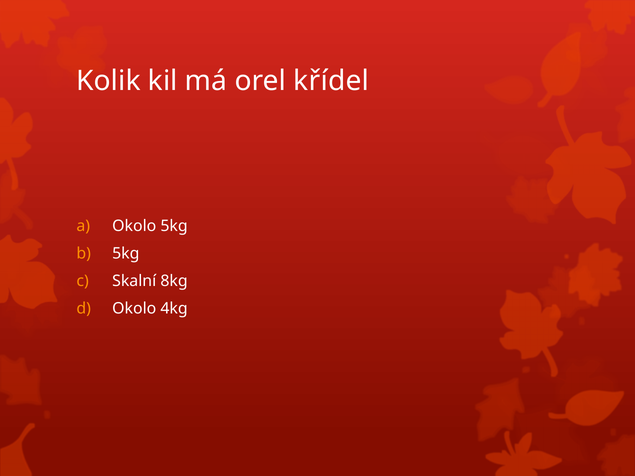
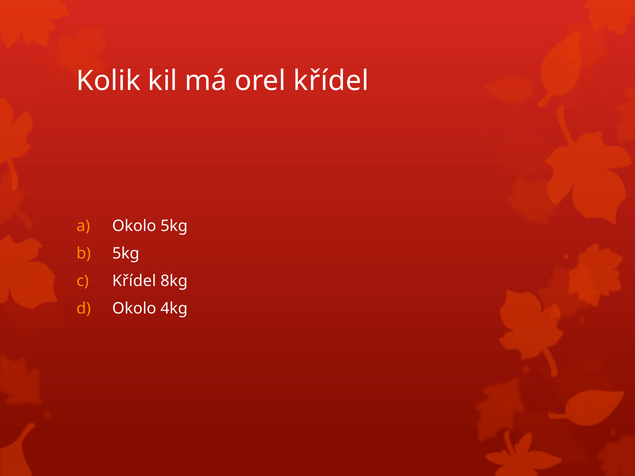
Skalní at (134, 281): Skalní -> Křídel
